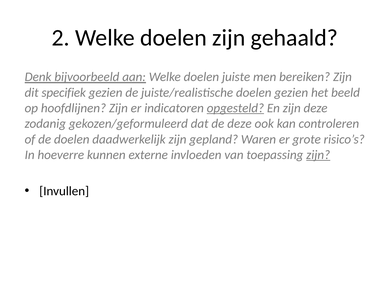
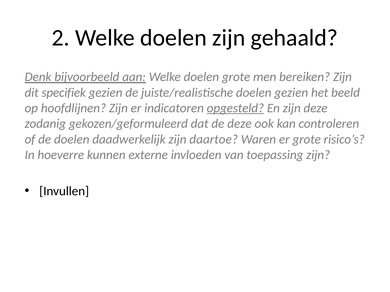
doelen juiste: juiste -> grote
gepland: gepland -> daartoe
zijn at (318, 155) underline: present -> none
